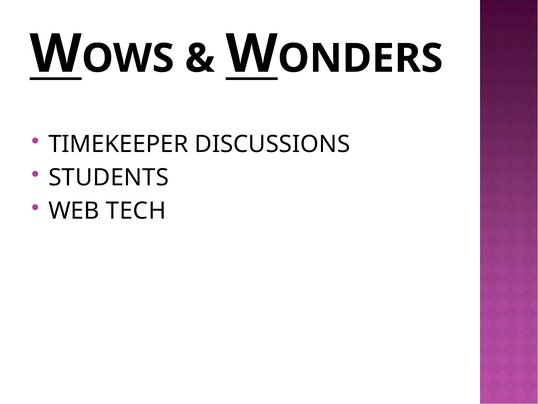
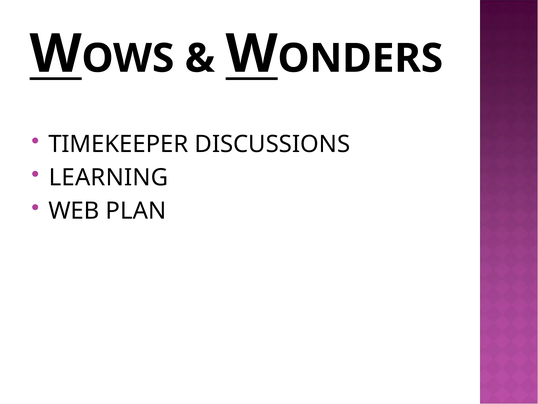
STUDENTS: STUDENTS -> LEARNING
TECH: TECH -> PLAN
